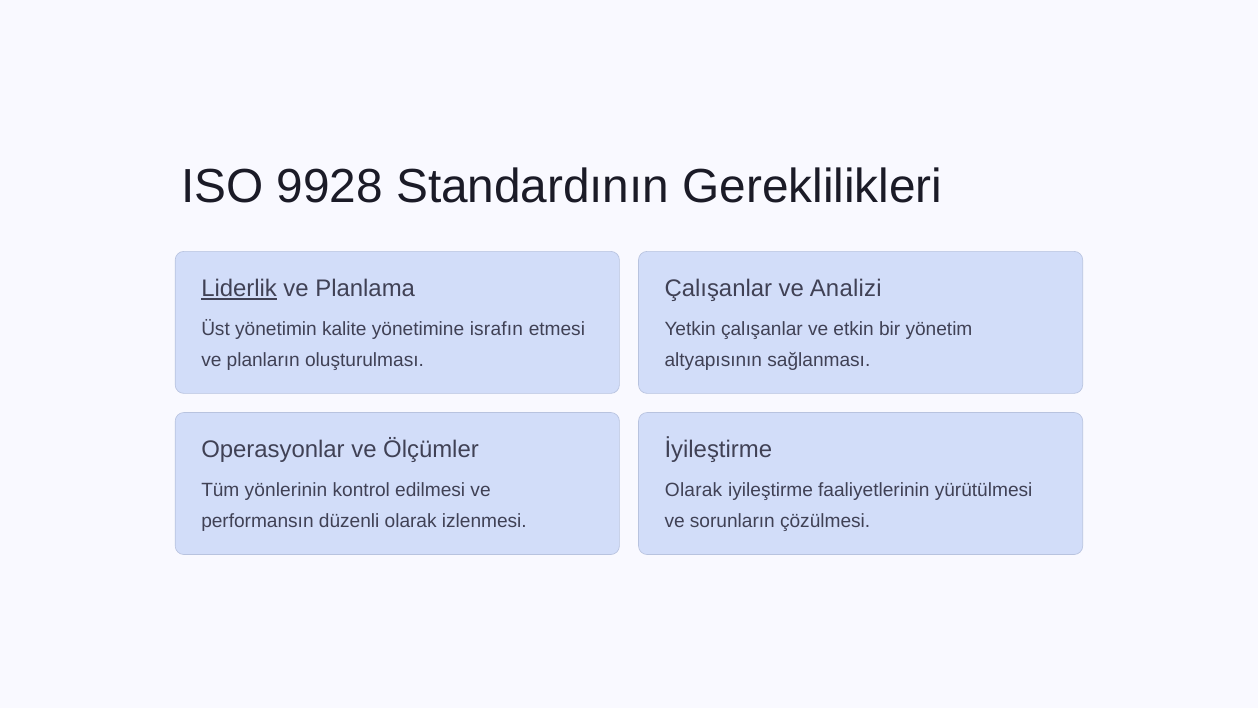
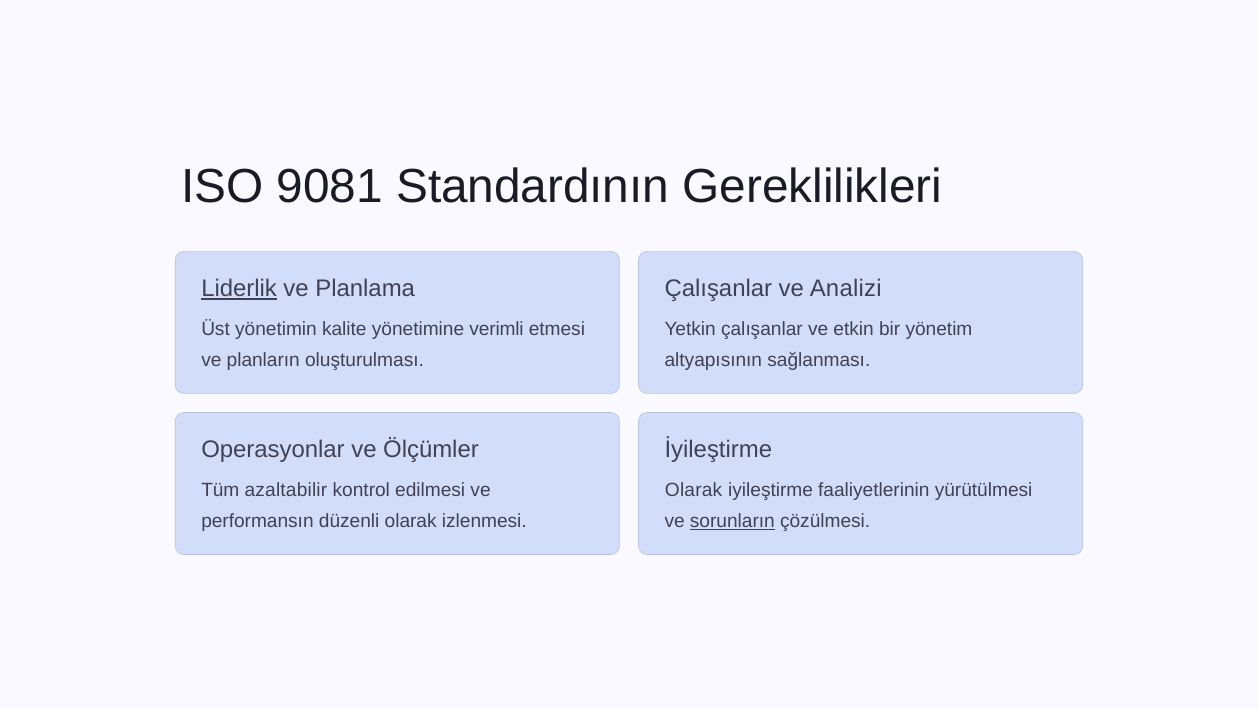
9928: 9928 -> 9081
israfın: israfın -> verimli
yönlerinin: yönlerinin -> azaltabilir
sorunların underline: none -> present
